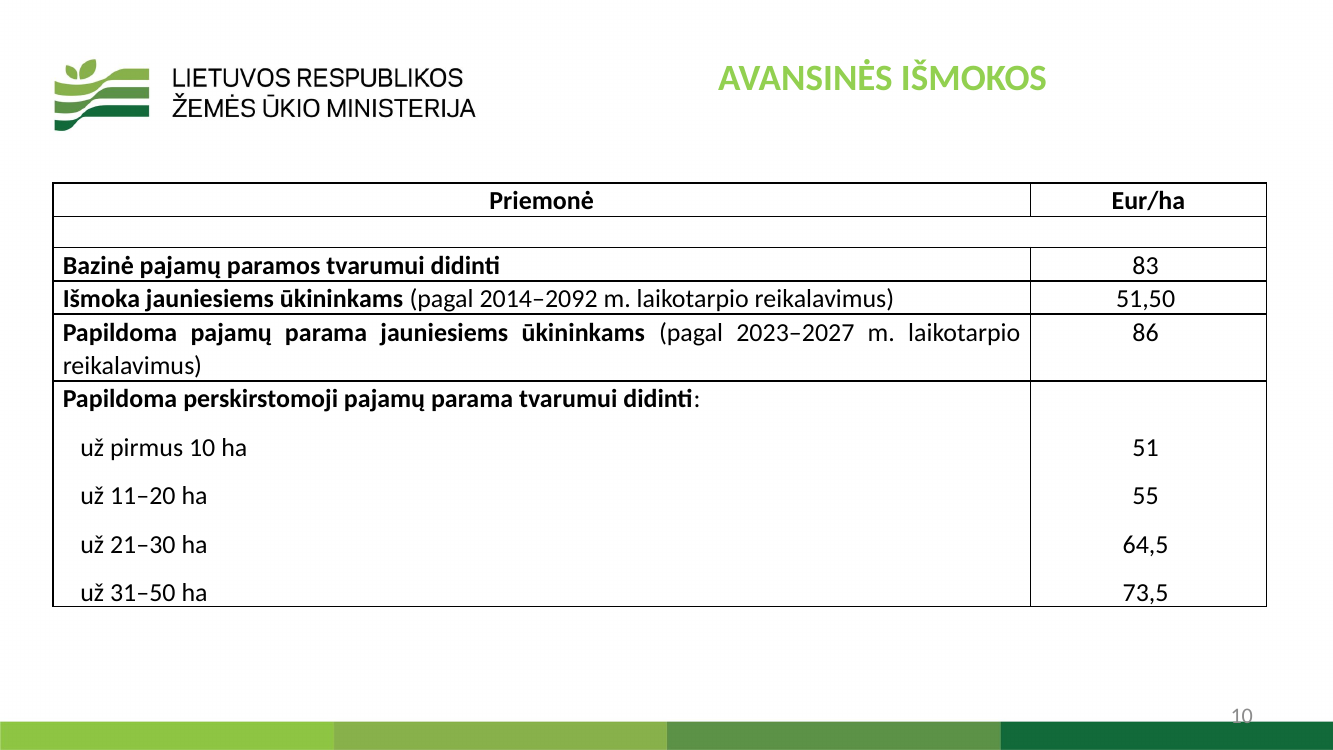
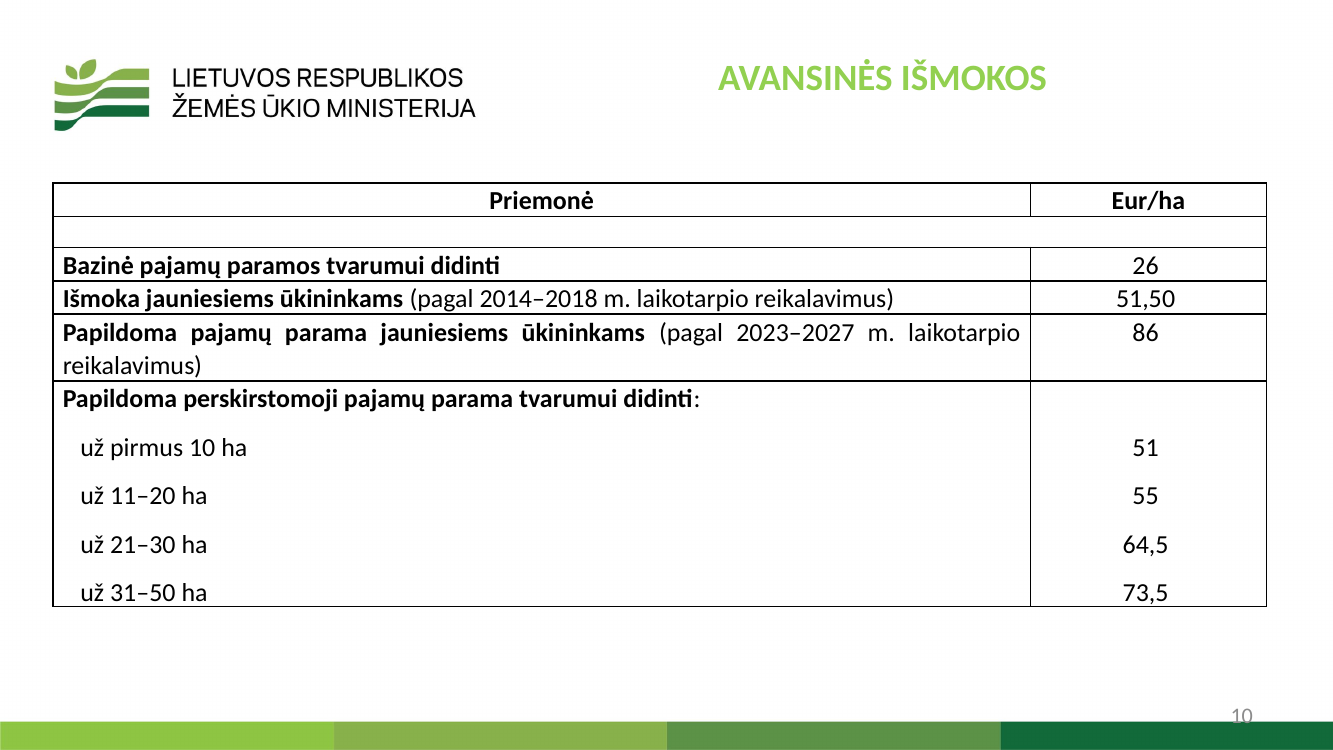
83: 83 -> 26
2014–2092: 2014–2092 -> 2014–2018
